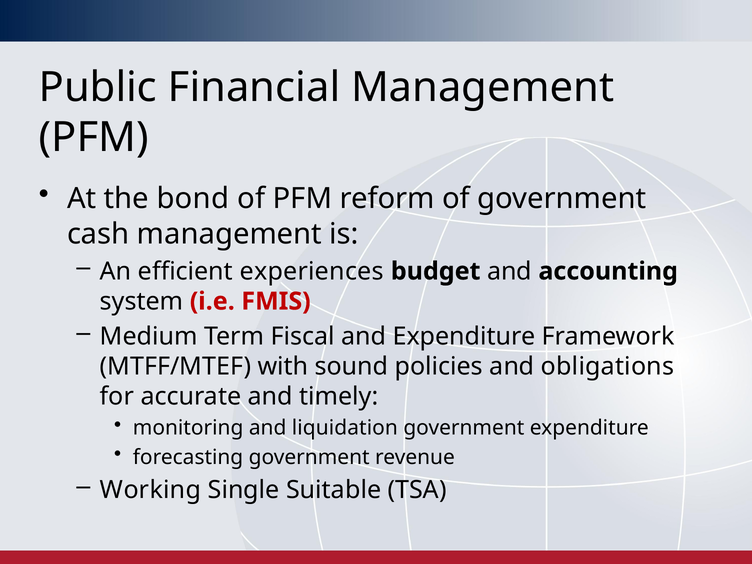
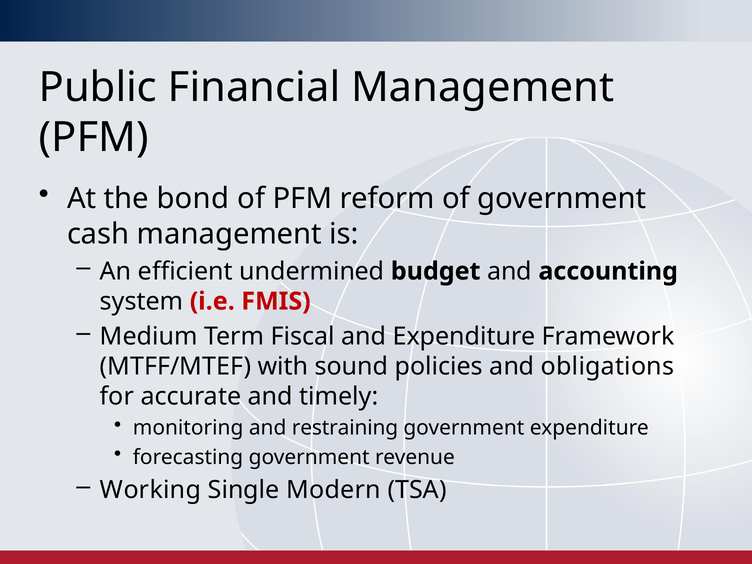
experiences: experiences -> undermined
liquidation: liquidation -> restraining
Suitable: Suitable -> Modern
